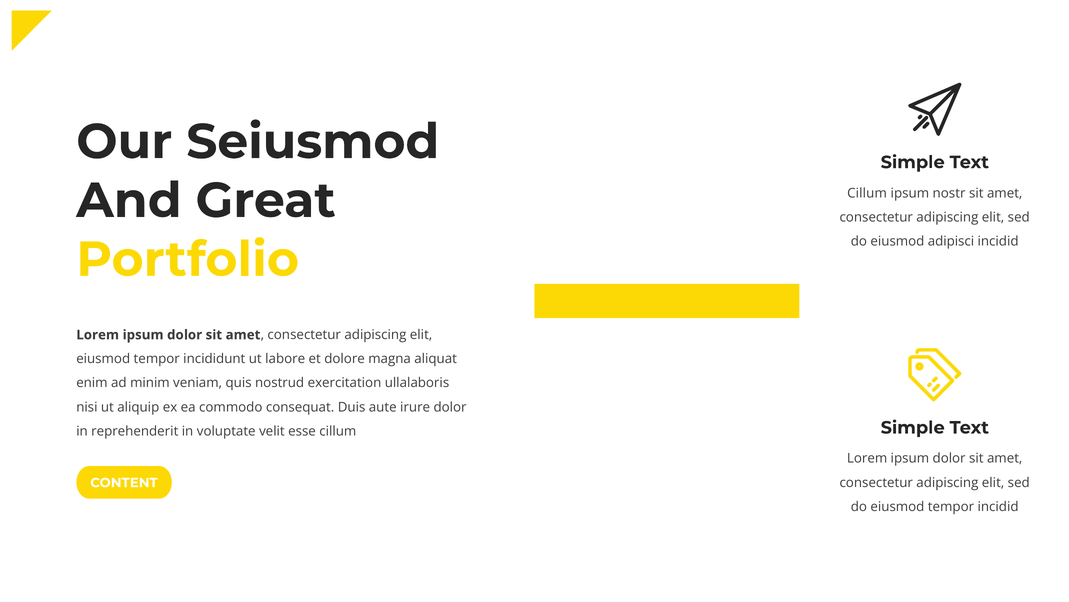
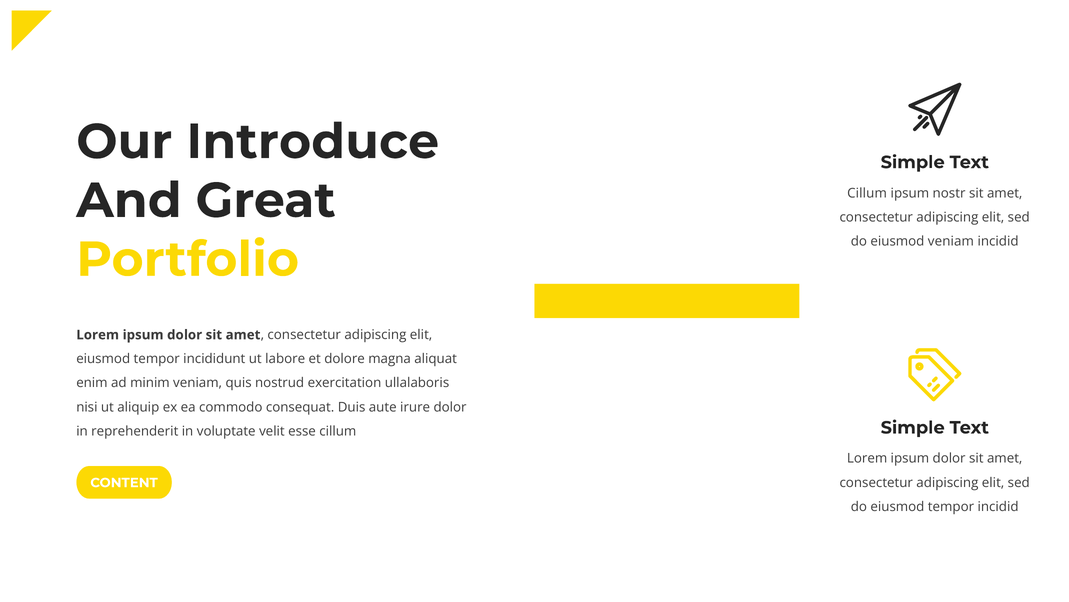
Seiusmod: Seiusmod -> Introduce
eiusmod adipisci: adipisci -> veniam
